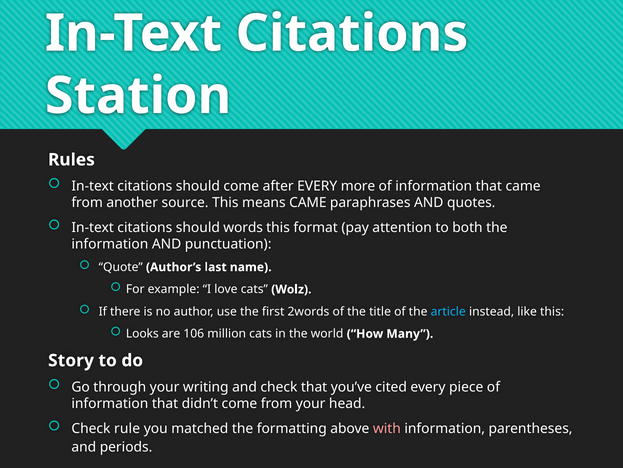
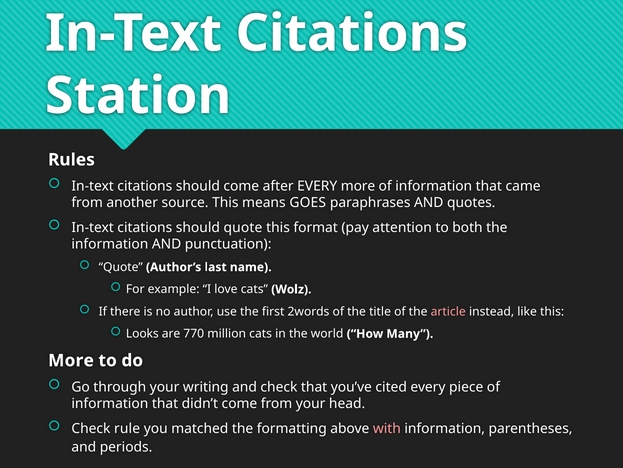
means CAME: CAME -> GOES
should words: words -> quote
article colour: light blue -> pink
106: 106 -> 770
Story at (71, 360): Story -> More
